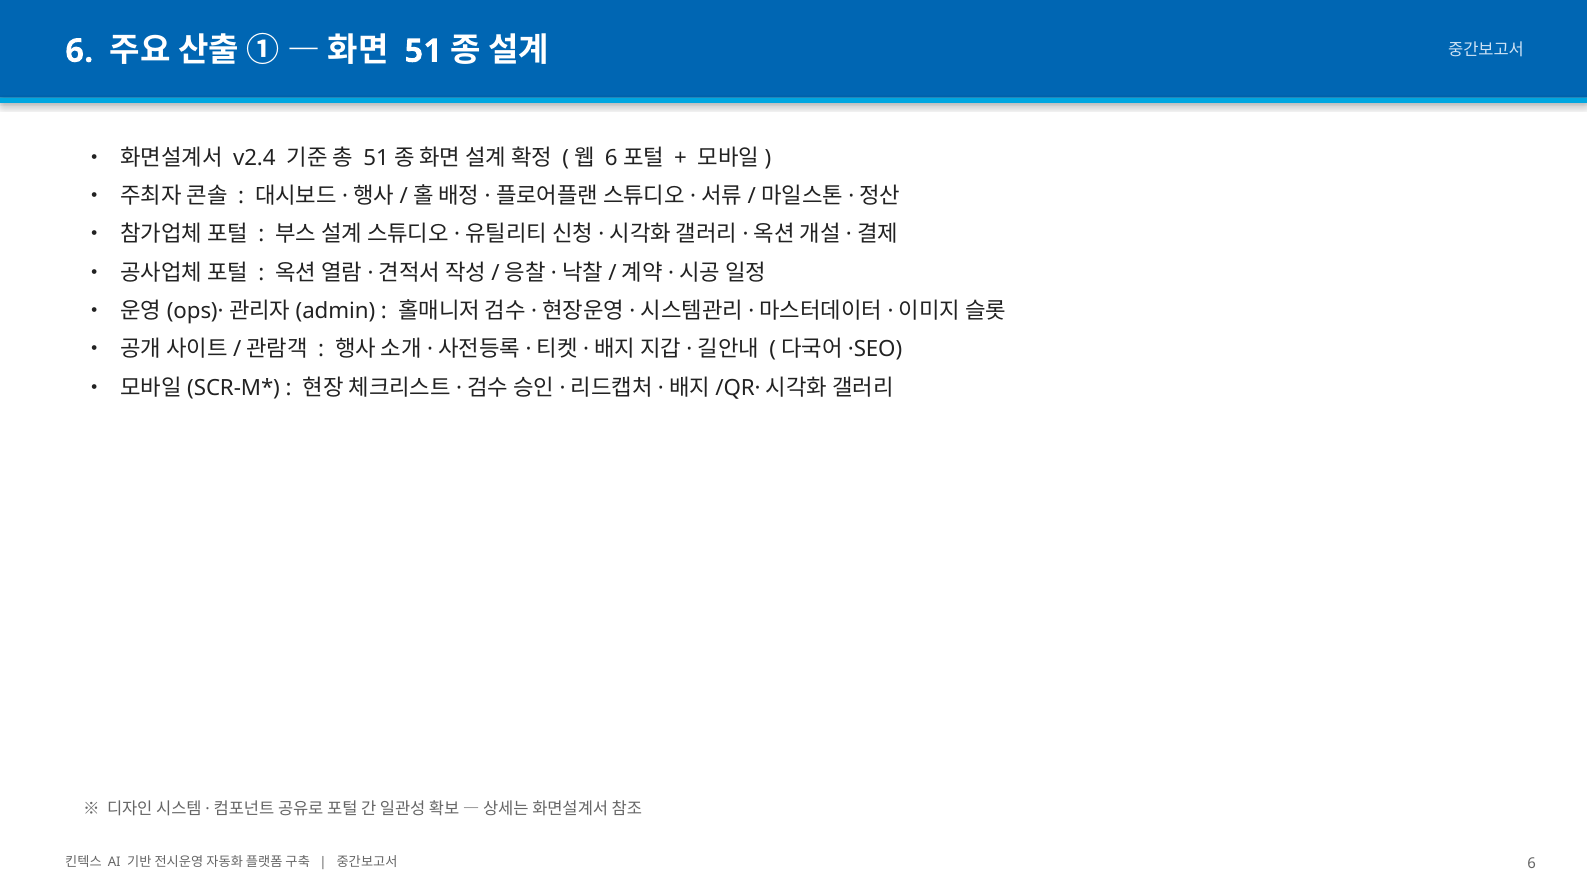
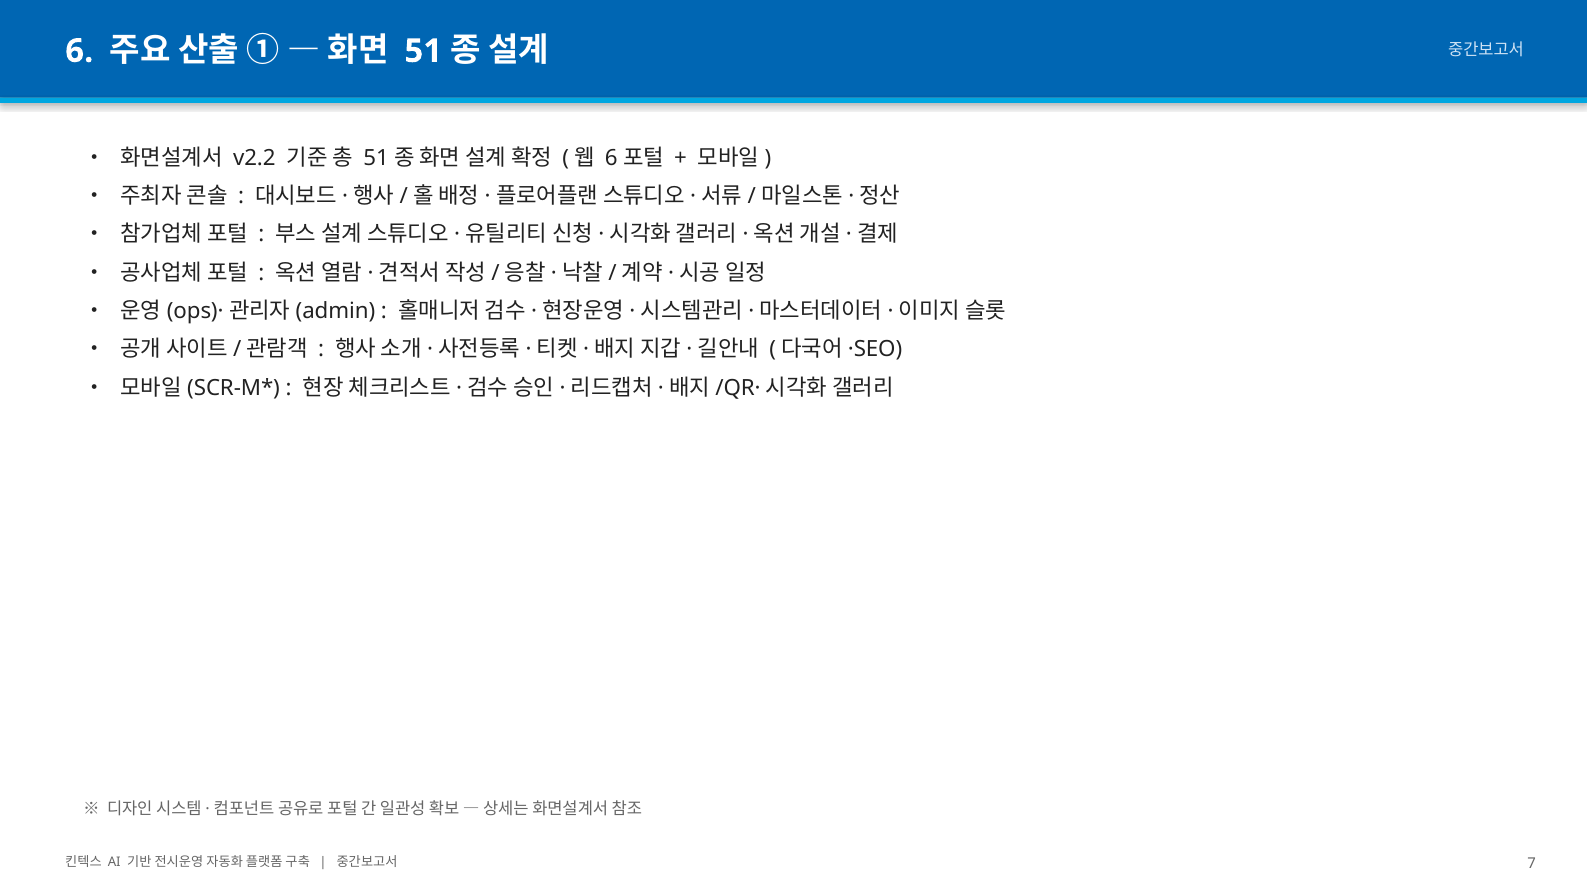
v2.4: v2.4 -> v2.2
6 at (1532, 863): 6 -> 7
